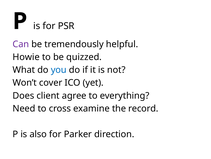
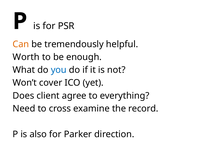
Can colour: purple -> orange
Howie: Howie -> Worth
quizzed: quizzed -> enough
